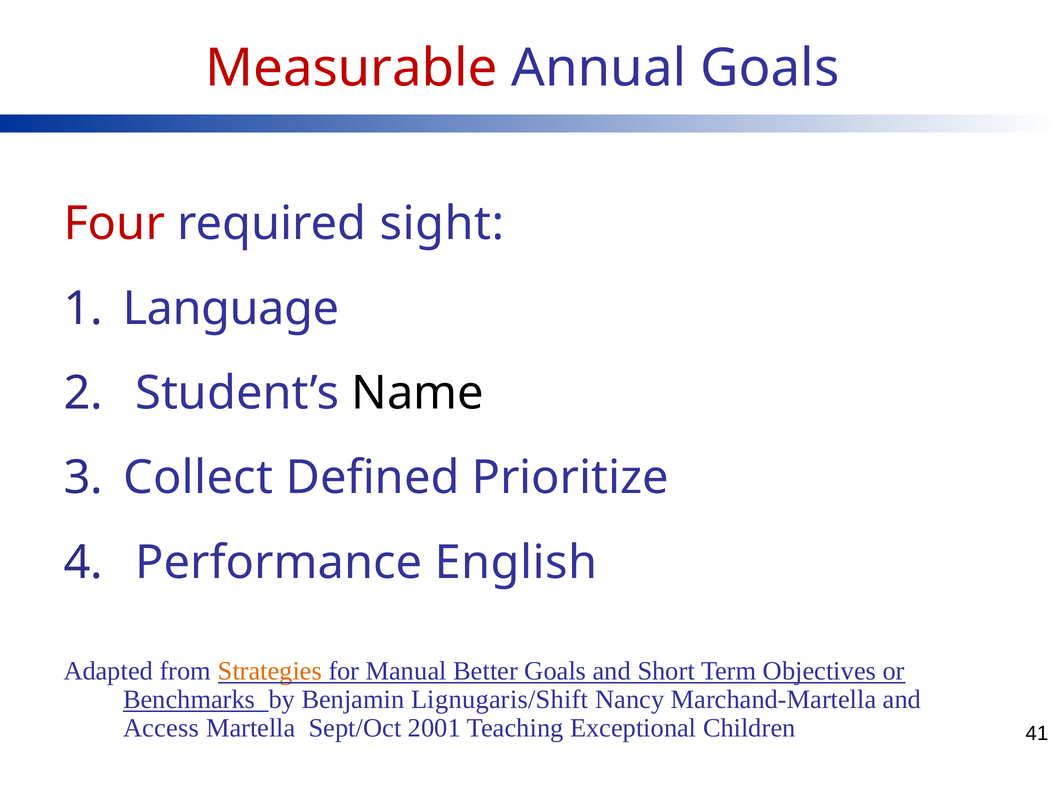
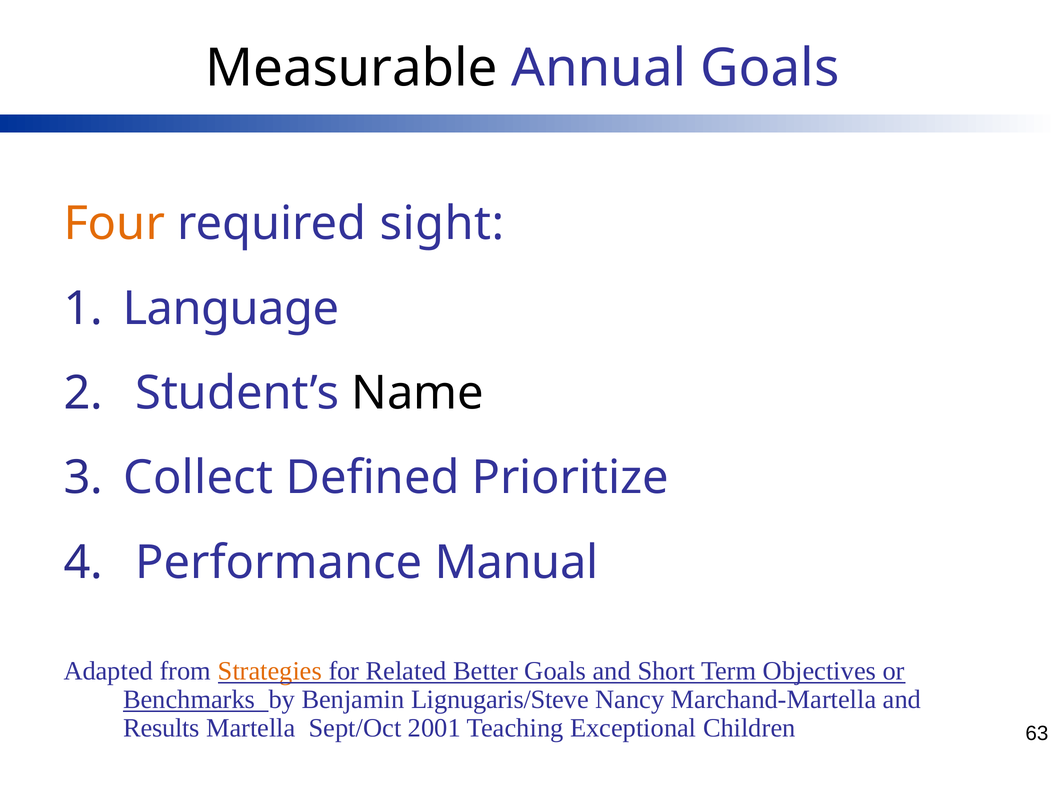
Measurable colour: red -> black
Four colour: red -> orange
English: English -> Manual
Manual: Manual -> Related
Lignugaris/Shift: Lignugaris/Shift -> Lignugaris/Steve
Access: Access -> Results
41: 41 -> 63
